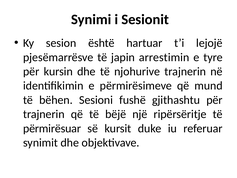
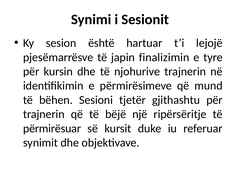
arrestimin: arrestimin -> finalizimin
fushë: fushë -> tjetër
